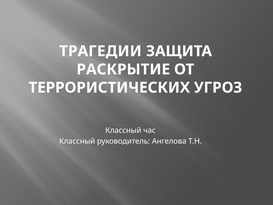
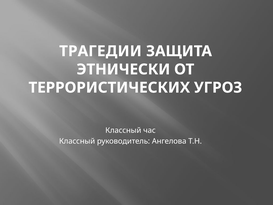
РАСКРЫТИЕ: РАСКРЫТИЕ -> ЭТНИЧЕСКИ
